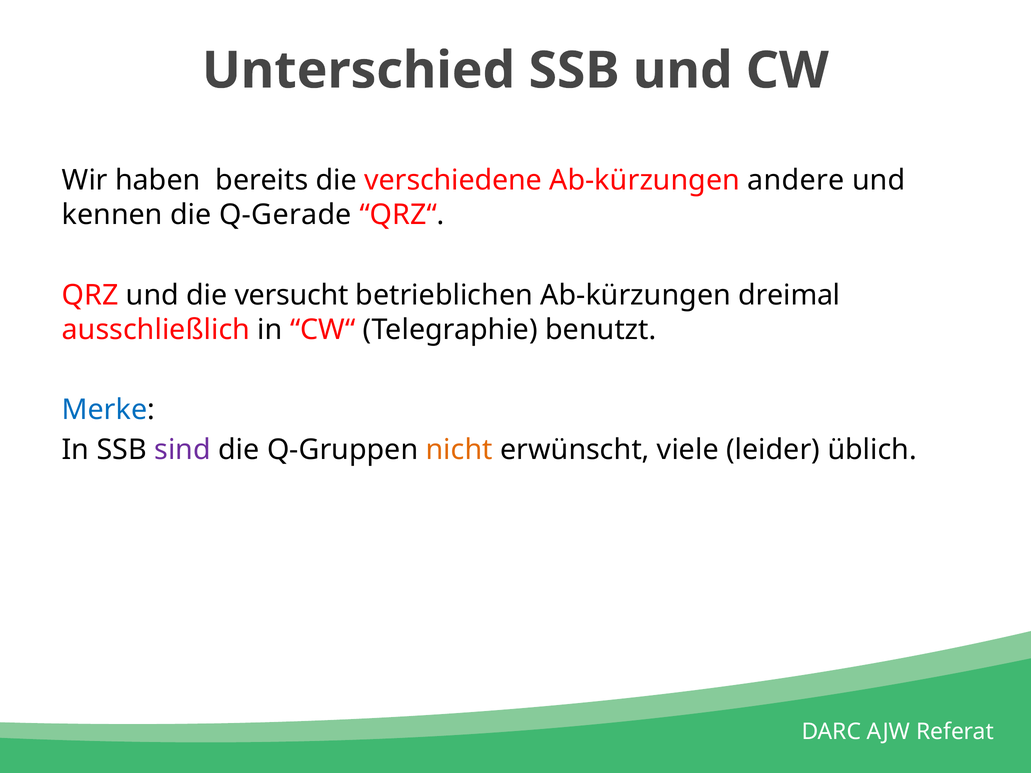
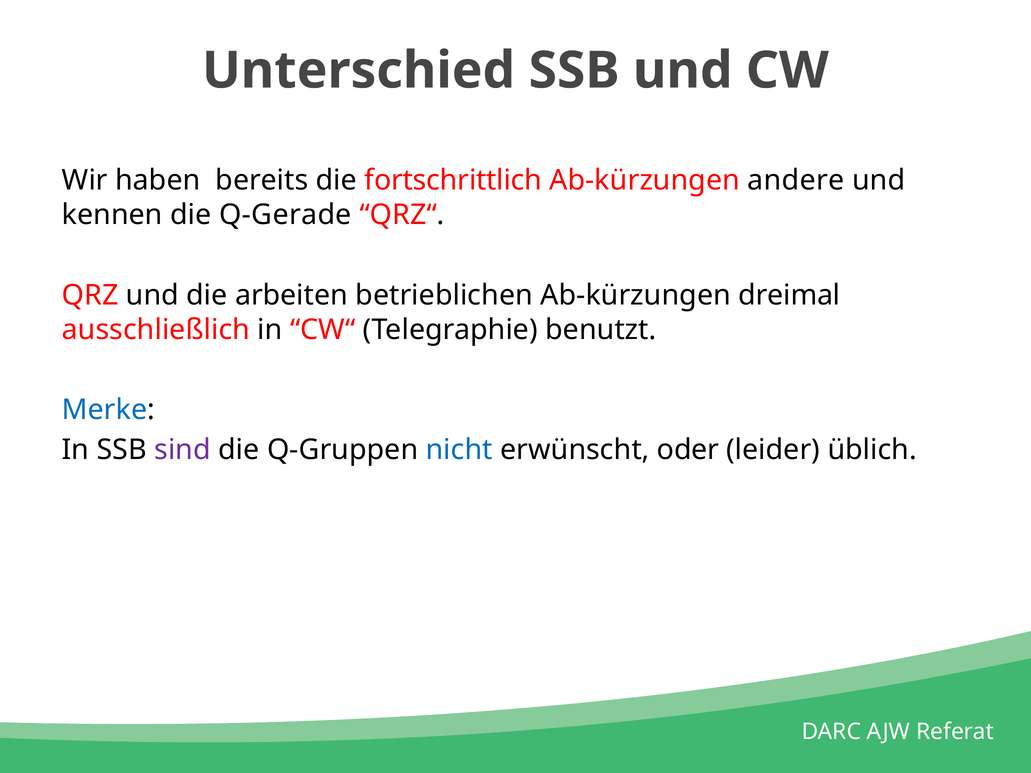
verschiedene: verschiedene -> fortschrittlich
versucht: versucht -> arbeiten
nicht colour: orange -> blue
viele: viele -> oder
